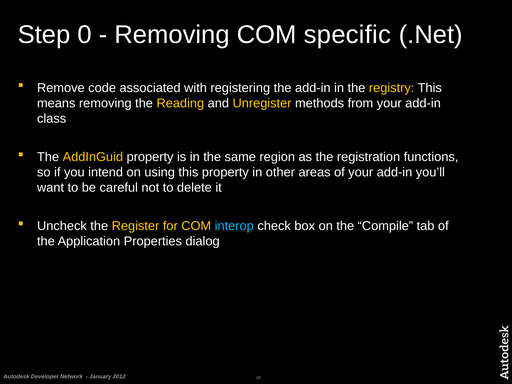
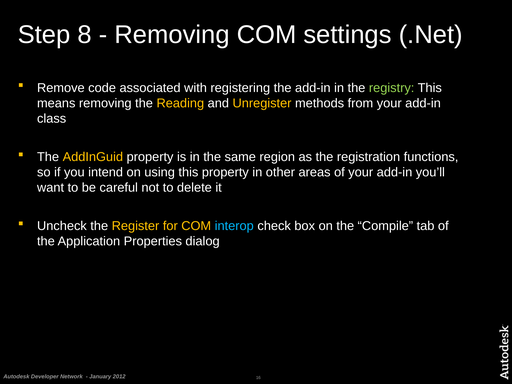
0: 0 -> 8
specific: specific -> settings
registry colour: yellow -> light green
